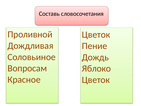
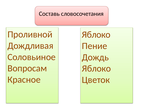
Цветок at (96, 35): Цветок -> Яблоко
